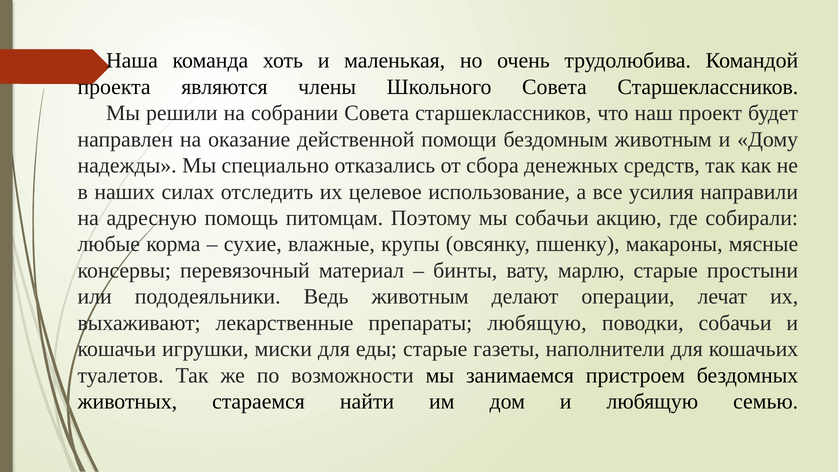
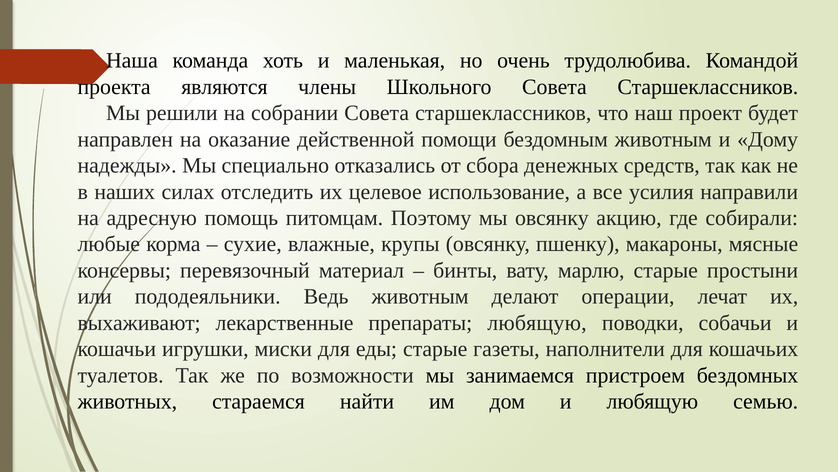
мы собачьи: собачьи -> овсянку
